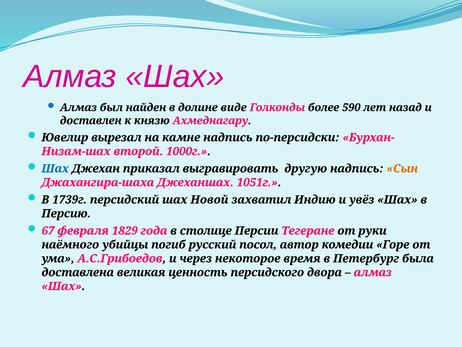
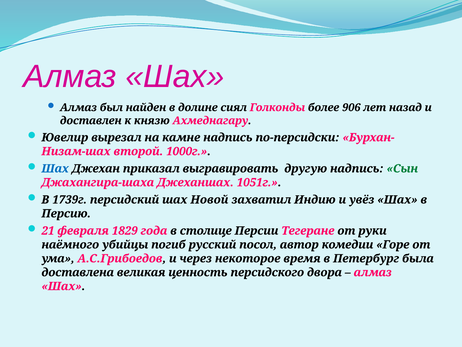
виде: виде -> сиял
590: 590 -> 906
Сын colour: orange -> green
67: 67 -> 21
